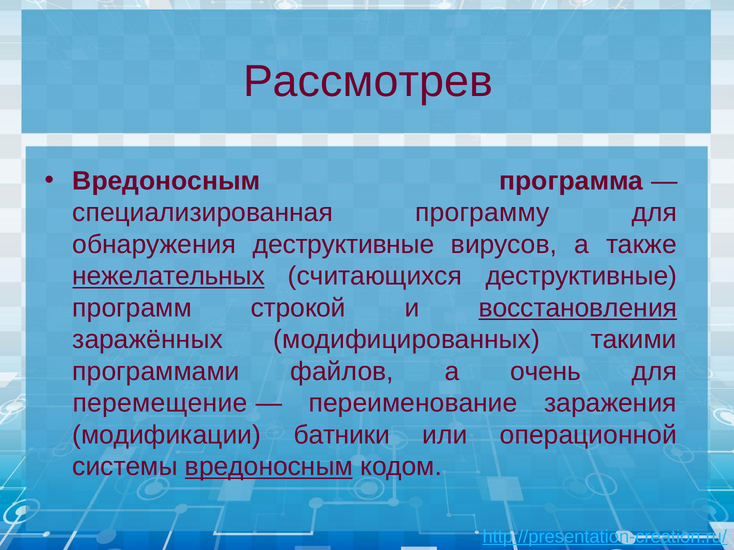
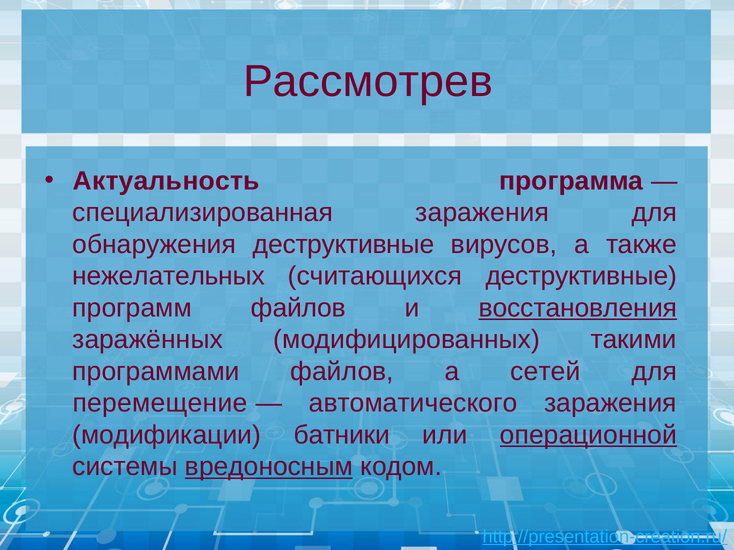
Вредоносным at (166, 181): Вредоносным -> Актуальность
специализированная программу: программу -> заражения
нежелательных underline: present -> none
программ строкой: строкой -> файлов
очень: очень -> сетей
переименование: переименование -> автоматического
операционной underline: none -> present
